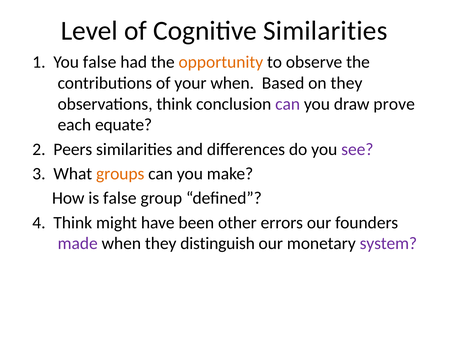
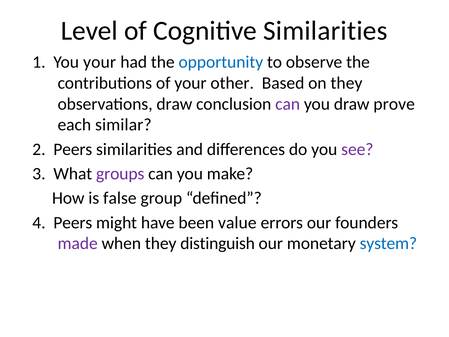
You false: false -> your
opportunity colour: orange -> blue
your when: when -> other
observations think: think -> draw
equate: equate -> similar
groups colour: orange -> purple
4 Think: Think -> Peers
other: other -> value
system colour: purple -> blue
